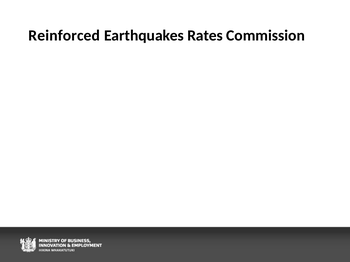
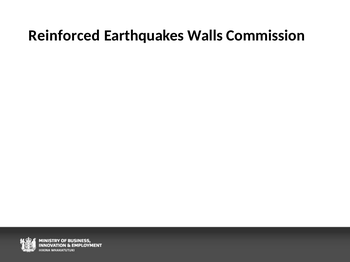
Rates: Rates -> Walls
